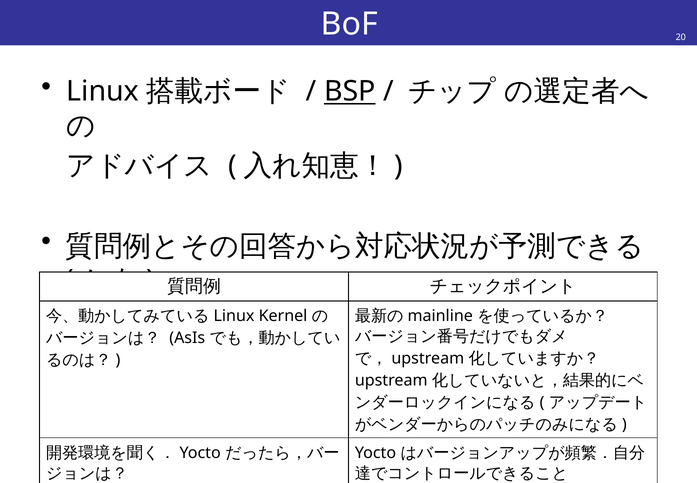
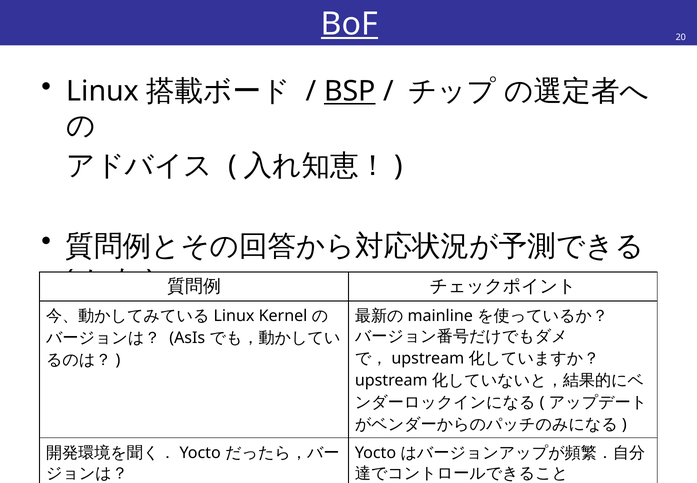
BoF underline: none -> present
